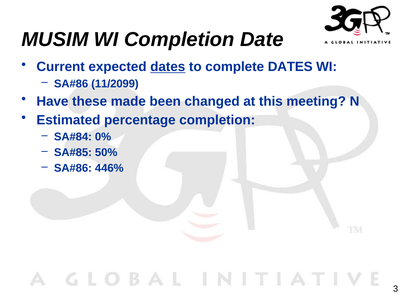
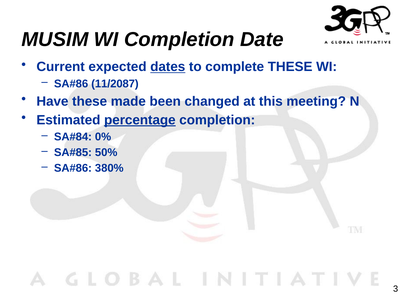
complete DATES: DATES -> THESE
11/2099: 11/2099 -> 11/2087
percentage underline: none -> present
446%: 446% -> 380%
